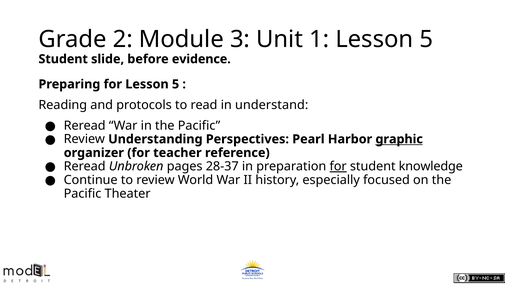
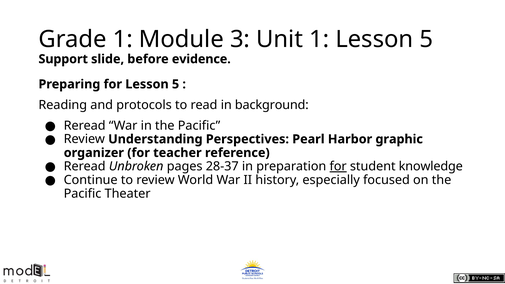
Grade 2: 2 -> 1
Student at (63, 59): Student -> Support
understand: understand -> background
graphic underline: present -> none
